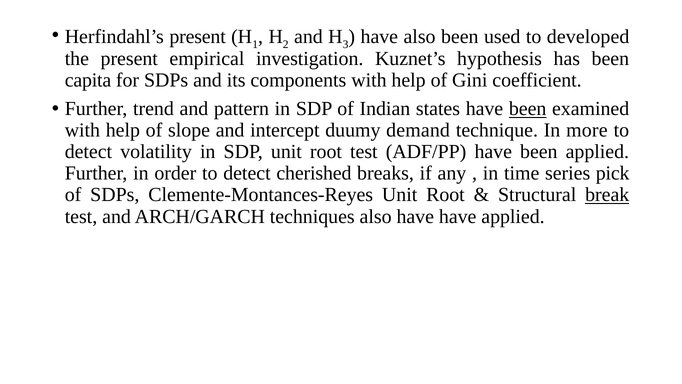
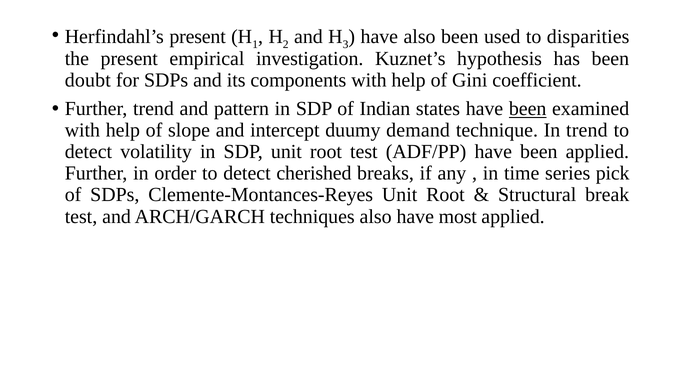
developed: developed -> disparities
capita: capita -> doubt
In more: more -> trend
break underline: present -> none
have have: have -> most
